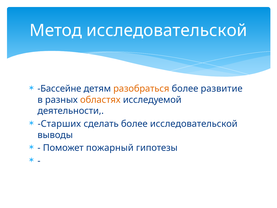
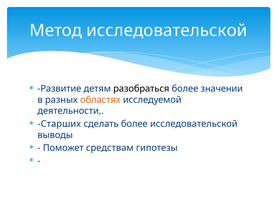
Бассейне: Бассейне -> Развитие
разобраться colour: orange -> black
развитие: развитие -> значении
пожарный: пожарный -> средствам
